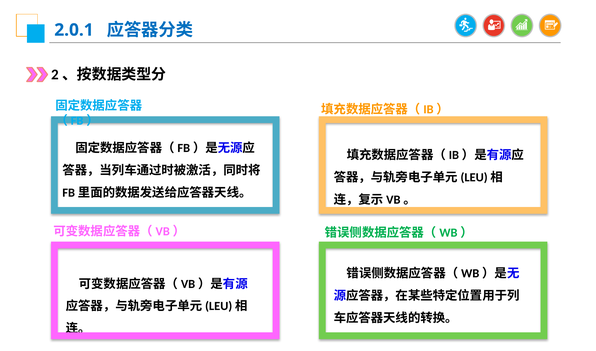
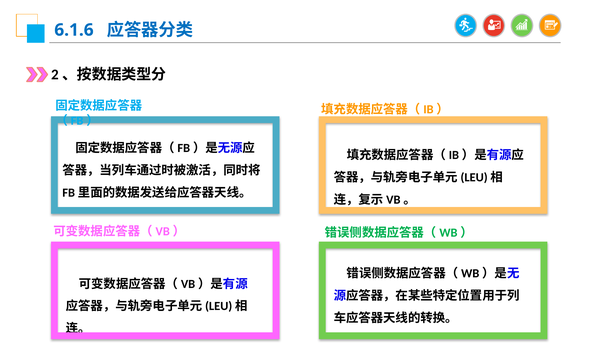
2.0.1: 2.0.1 -> 6.1.6
